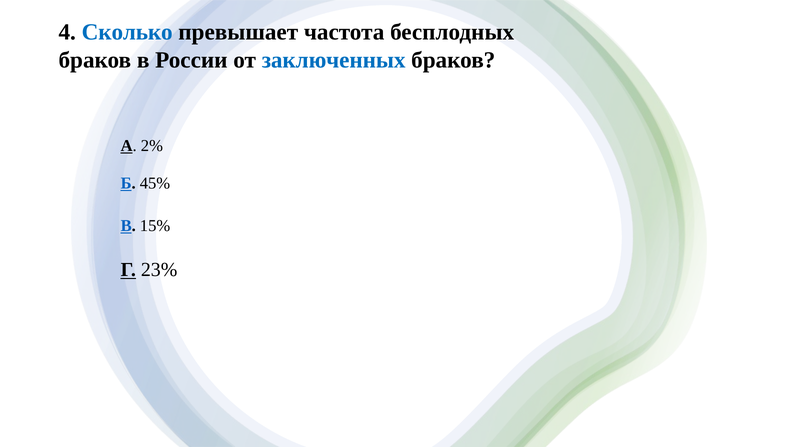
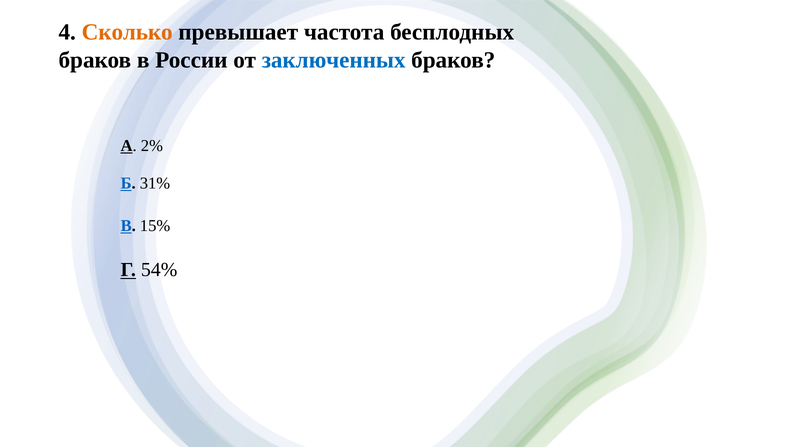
Сколько colour: blue -> orange
45%: 45% -> 31%
23%: 23% -> 54%
